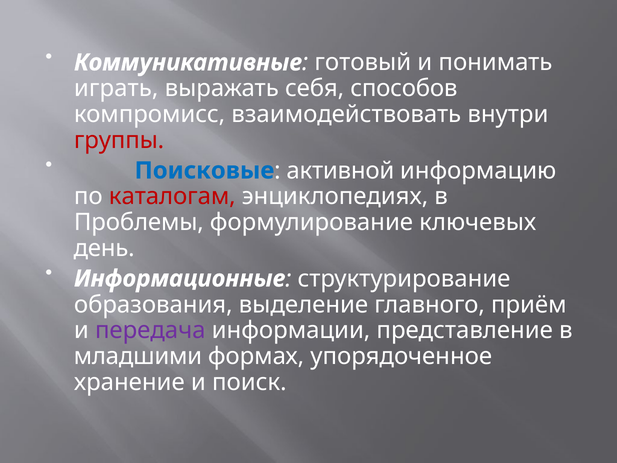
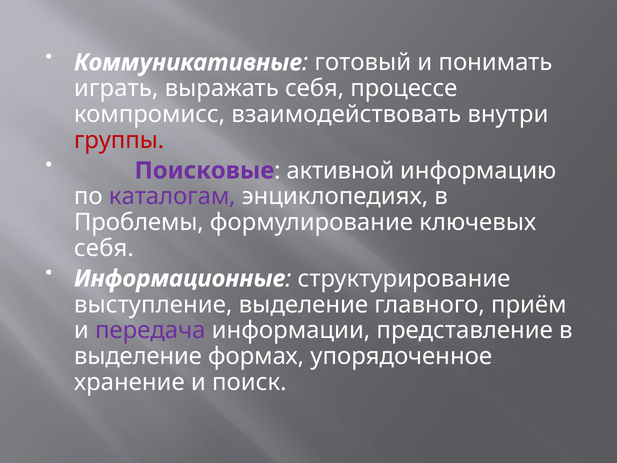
способов: способов -> процессе
Поисковые colour: blue -> purple
каталогам colour: red -> purple
день at (104, 248): день -> себя
образования: образования -> выступление
младшими at (138, 356): младшими -> выделение
